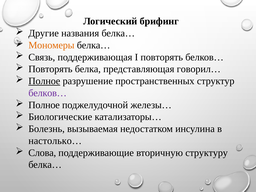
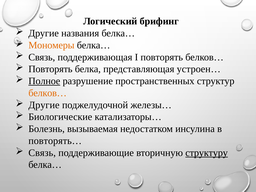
говорил…: говорил… -> устроен…
белков… at (48, 93) colour: purple -> orange
Полное at (44, 105): Полное -> Другие
настолько…: настолько… -> повторять…
Слова at (42, 153): Слова -> Связь
структуру underline: none -> present
